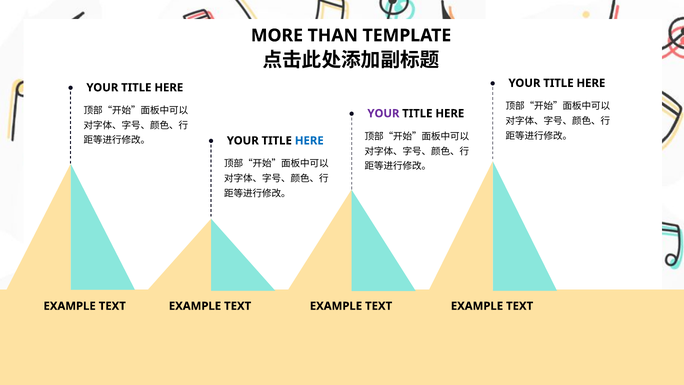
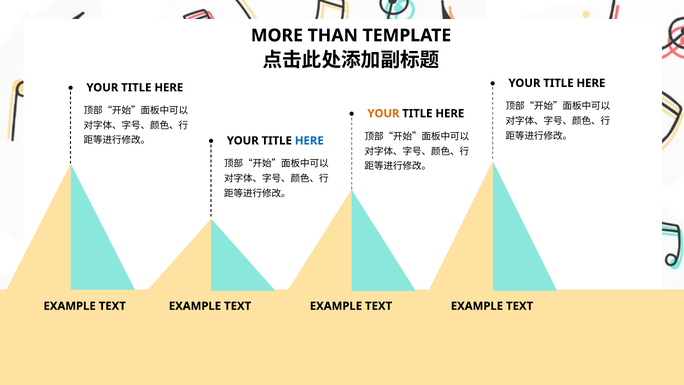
YOUR at (383, 113) colour: purple -> orange
